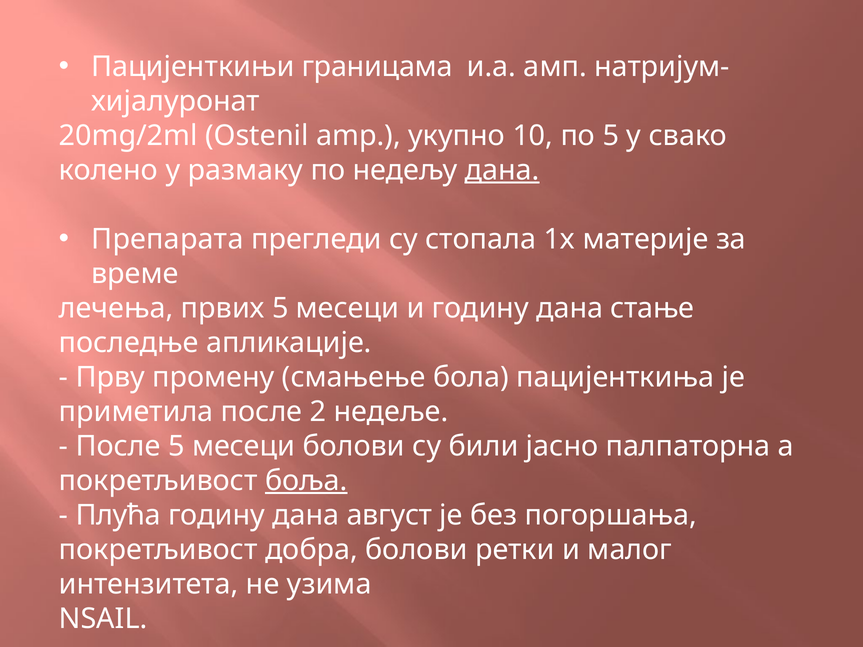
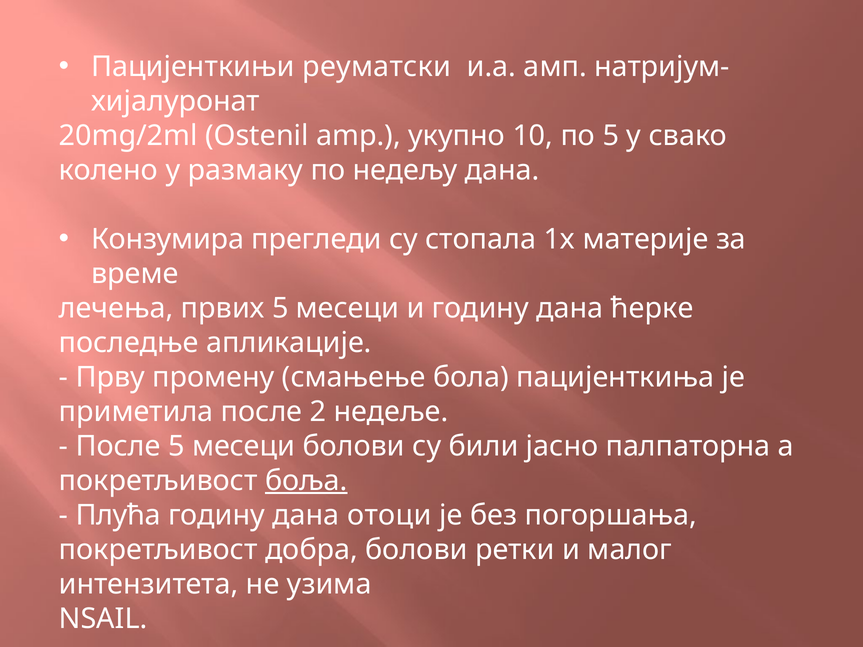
границама: границама -> реуматски
дана at (502, 170) underline: present -> none
Препарата: Препарата -> Конзумира
стање: стање -> ћерке
август: август -> отоци
